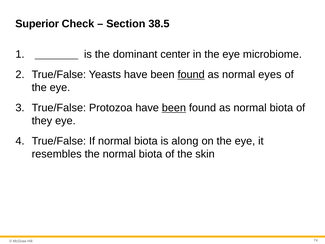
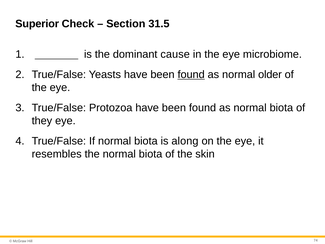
38.5: 38.5 -> 31.5
center: center -> cause
eyes: eyes -> older
been at (174, 108) underline: present -> none
